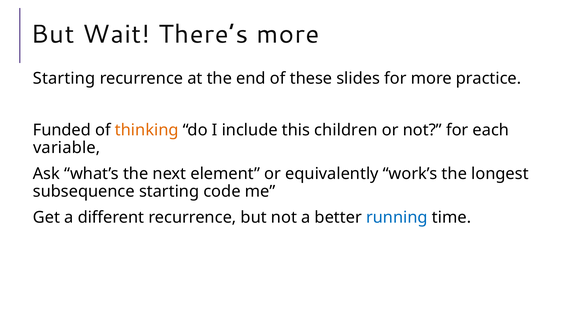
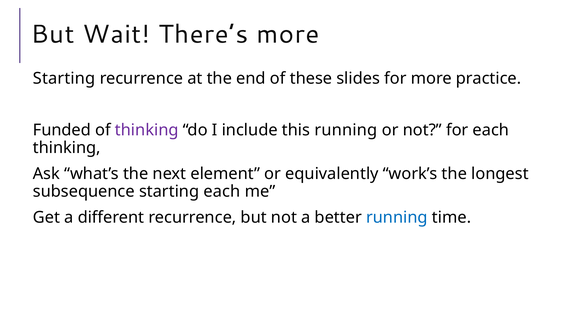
thinking at (147, 130) colour: orange -> purple
this children: children -> running
variable at (67, 148): variable -> thinking
starting code: code -> each
